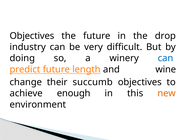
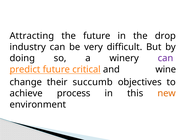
Objectives at (32, 36): Objectives -> Attracting
can at (166, 58) colour: blue -> purple
length: length -> critical
enough: enough -> process
